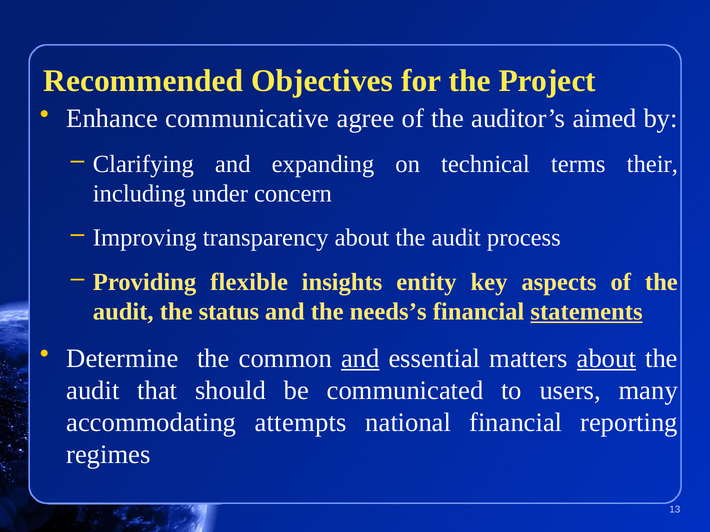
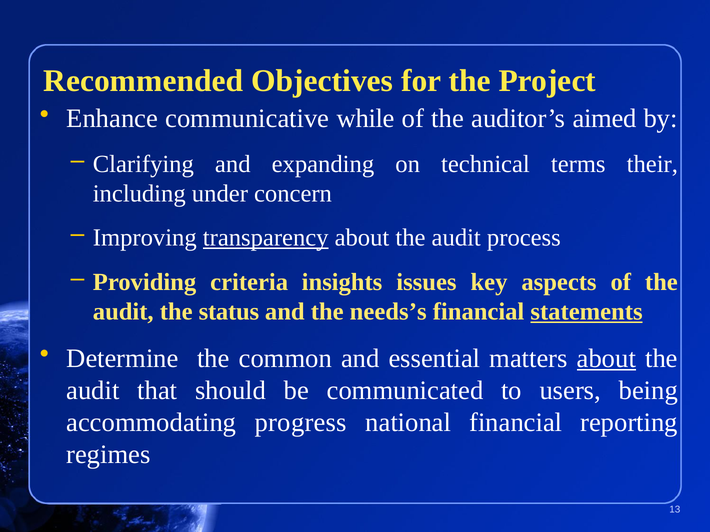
agree: agree -> while
transparency underline: none -> present
flexible: flexible -> criteria
entity: entity -> issues
and at (360, 359) underline: present -> none
many: many -> being
attempts: attempts -> progress
